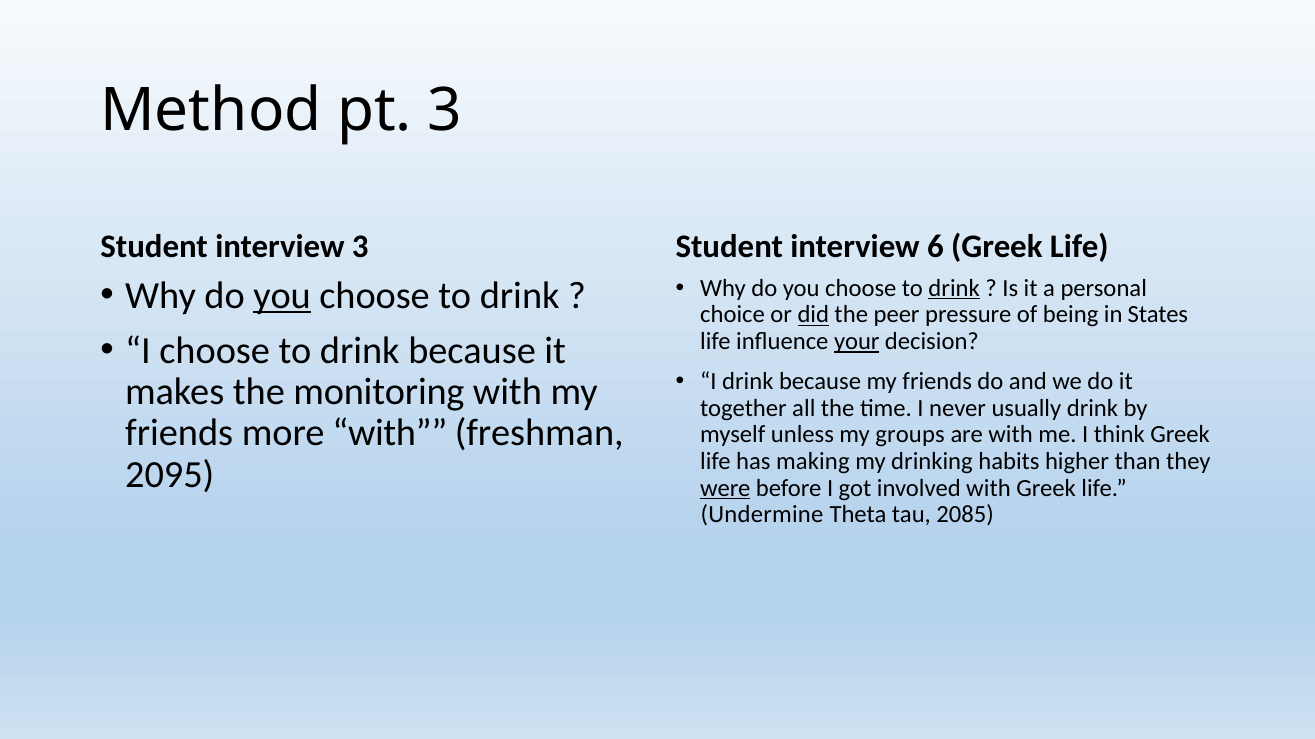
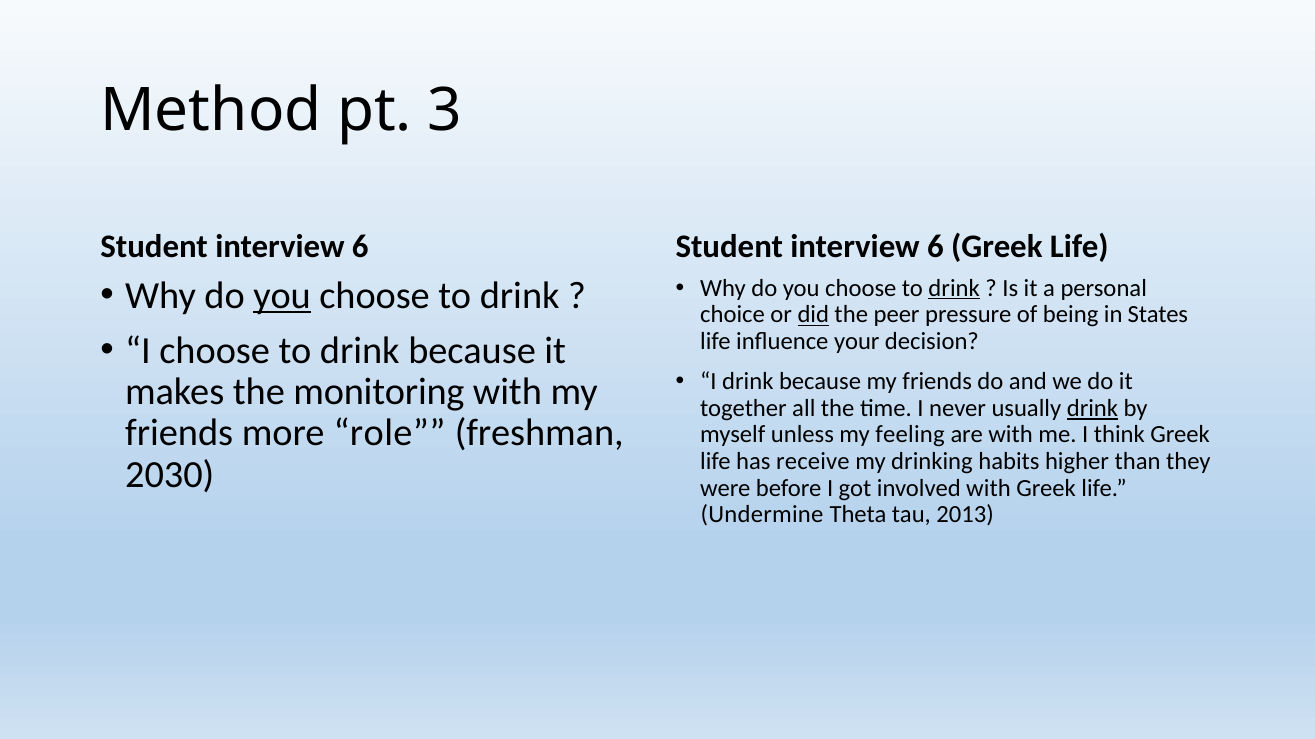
3 at (360, 247): 3 -> 6
your underline: present -> none
drink at (1092, 409) underline: none -> present
more with: with -> role
groups: groups -> feeling
making: making -> receive
2095: 2095 -> 2030
were underline: present -> none
2085: 2085 -> 2013
